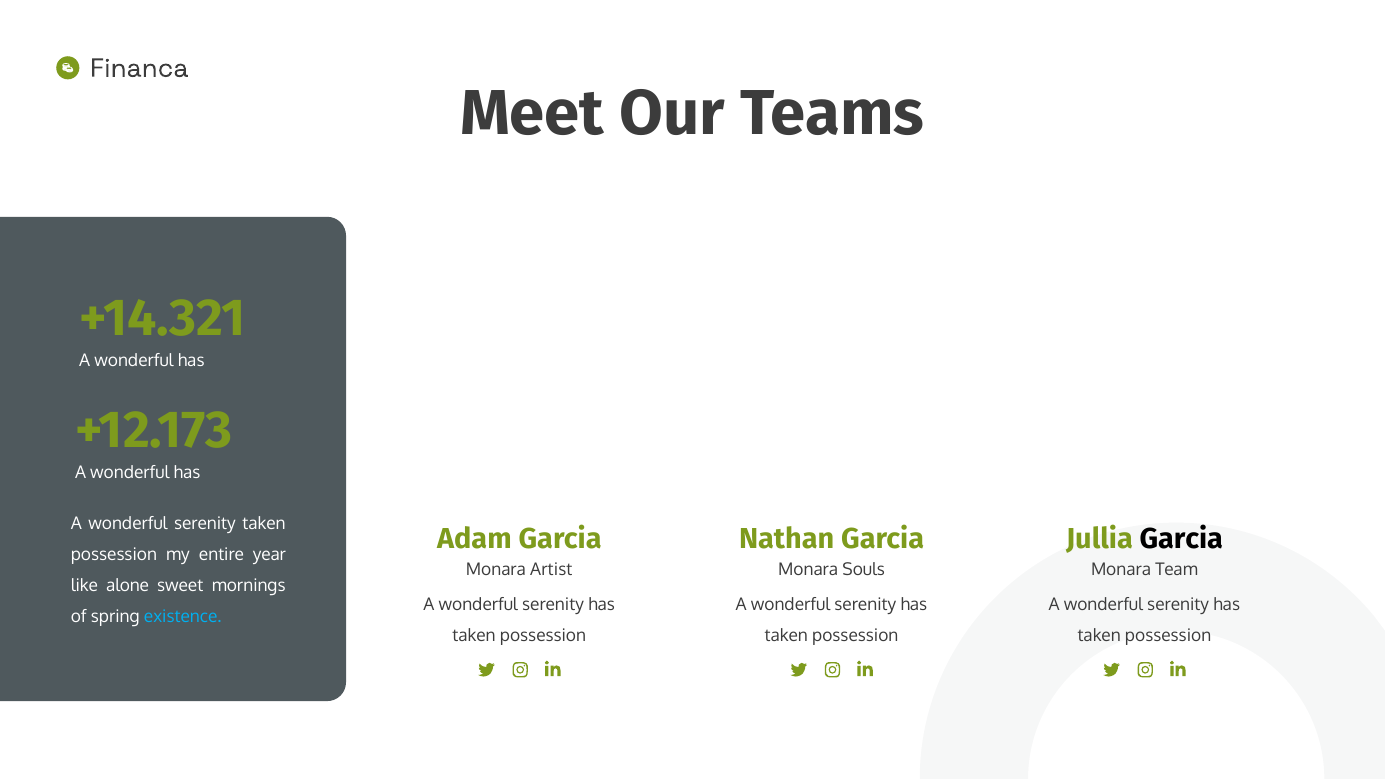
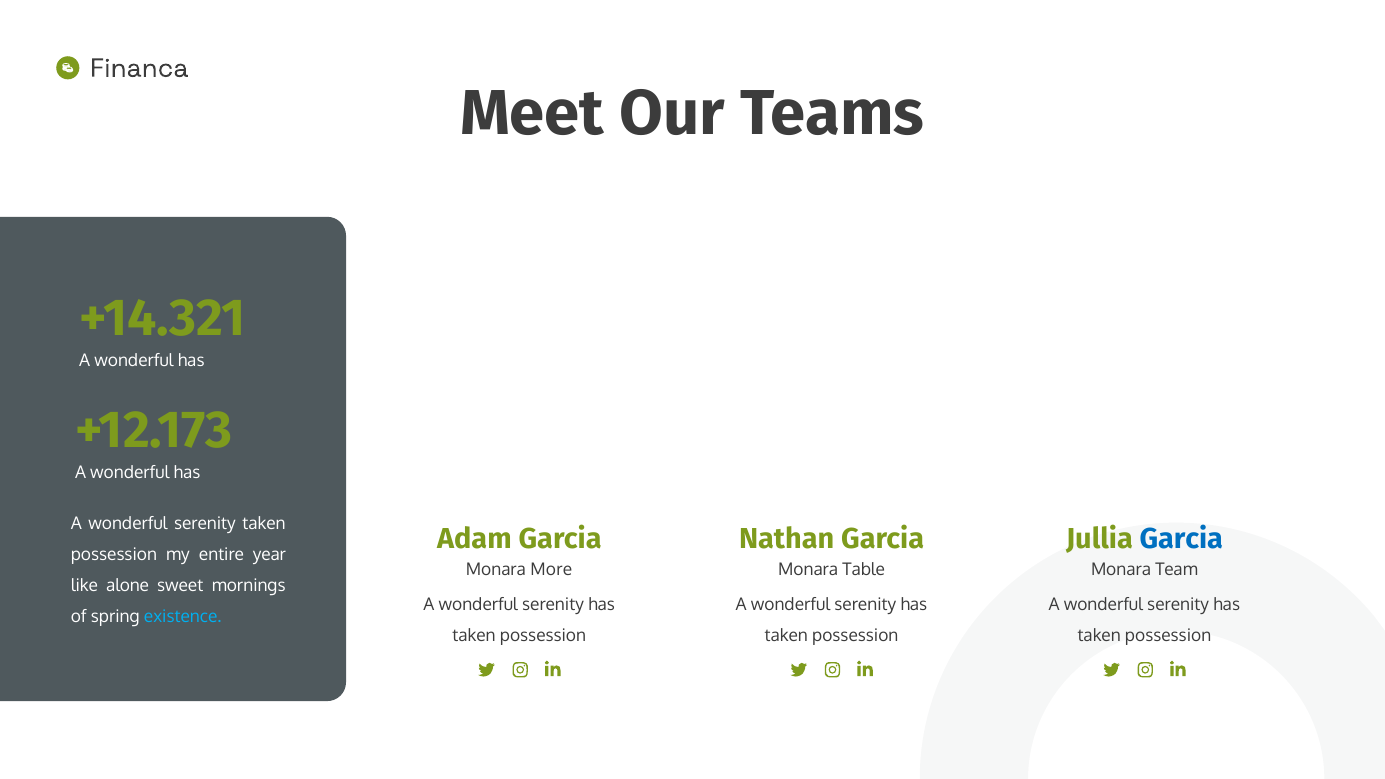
Garcia at (1181, 539) colour: black -> blue
Artist: Artist -> More
Souls: Souls -> Table
